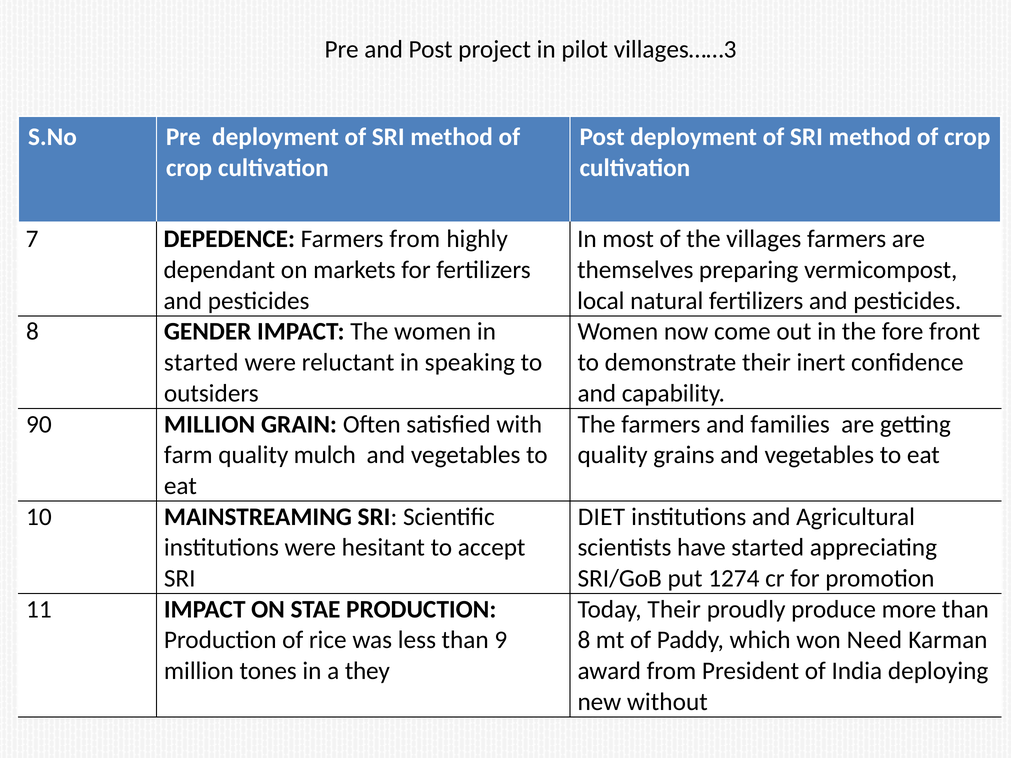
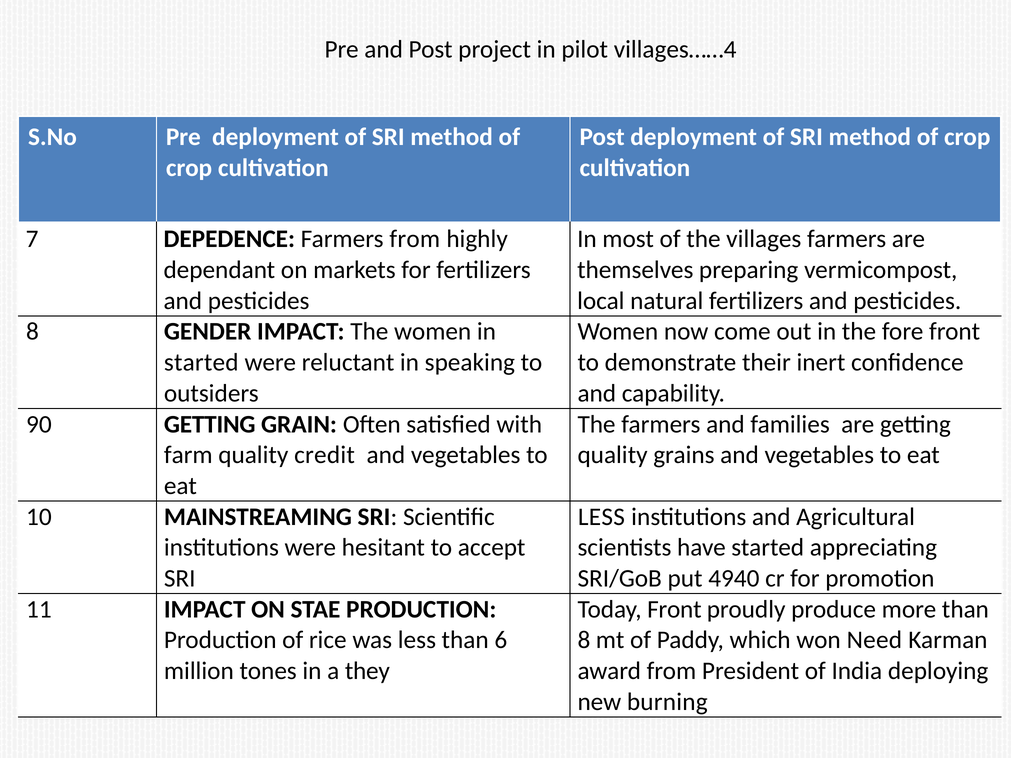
villages……3: villages……3 -> villages……4
90 MILLION: MILLION -> GETTING
mulch: mulch -> credit
DIET at (601, 517): DIET -> LESS
1274: 1274 -> 4940
Today Their: Their -> Front
9: 9 -> 6
without: without -> burning
